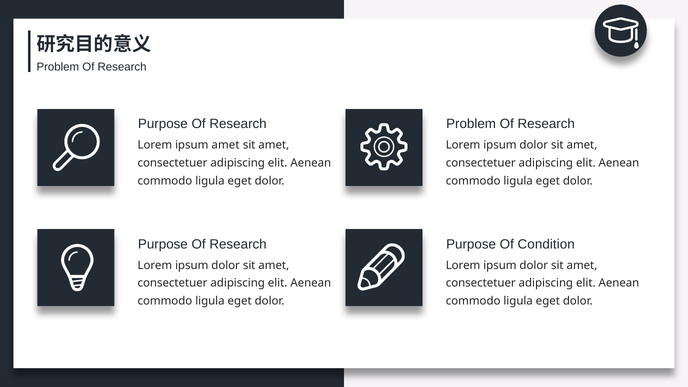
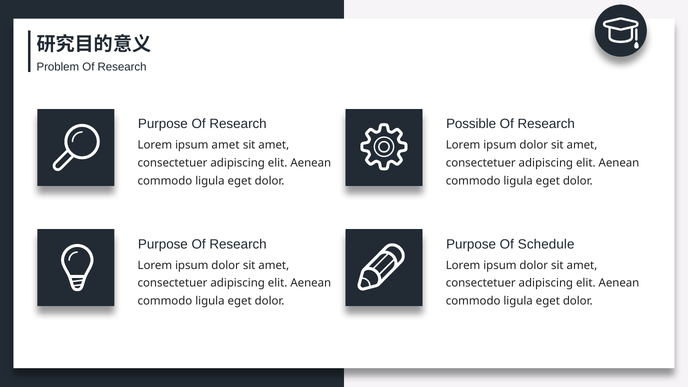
Problem at (471, 124): Problem -> Possible
Condition: Condition -> Schedule
